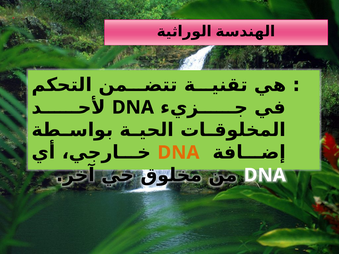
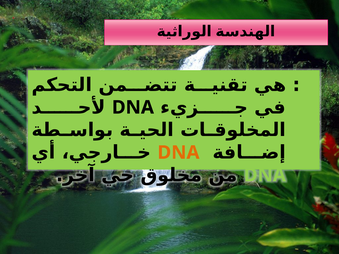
DNA at (265, 175) colour: white -> light green
